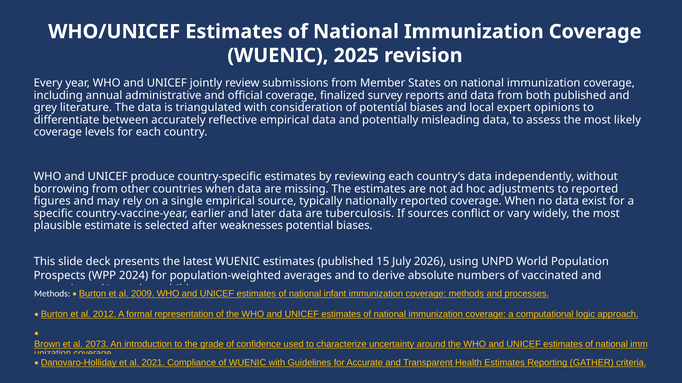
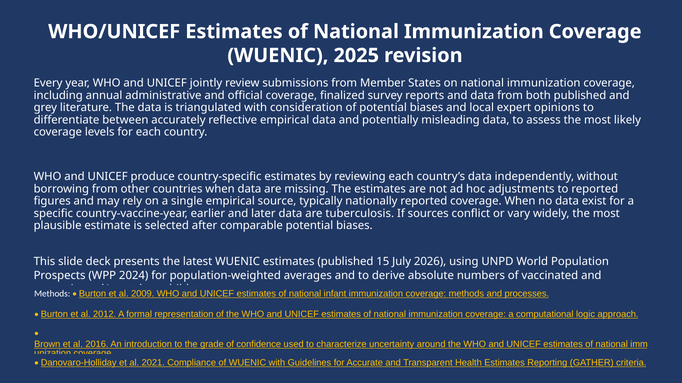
weaknesses: weaknesses -> comparable
2073: 2073 -> 2016
